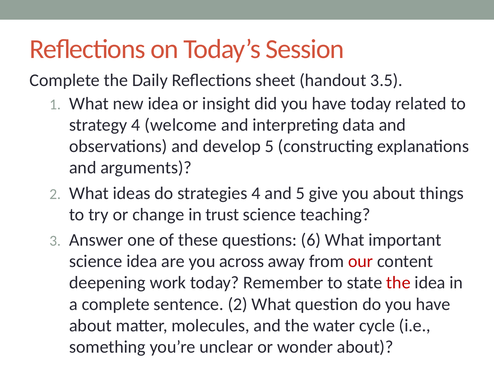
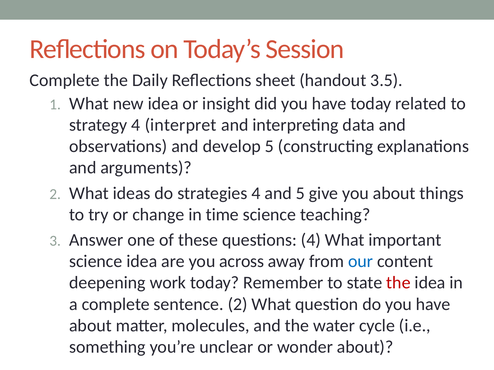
welcome: welcome -> interpret
trust: trust -> time
questions 6: 6 -> 4
our colour: red -> blue
